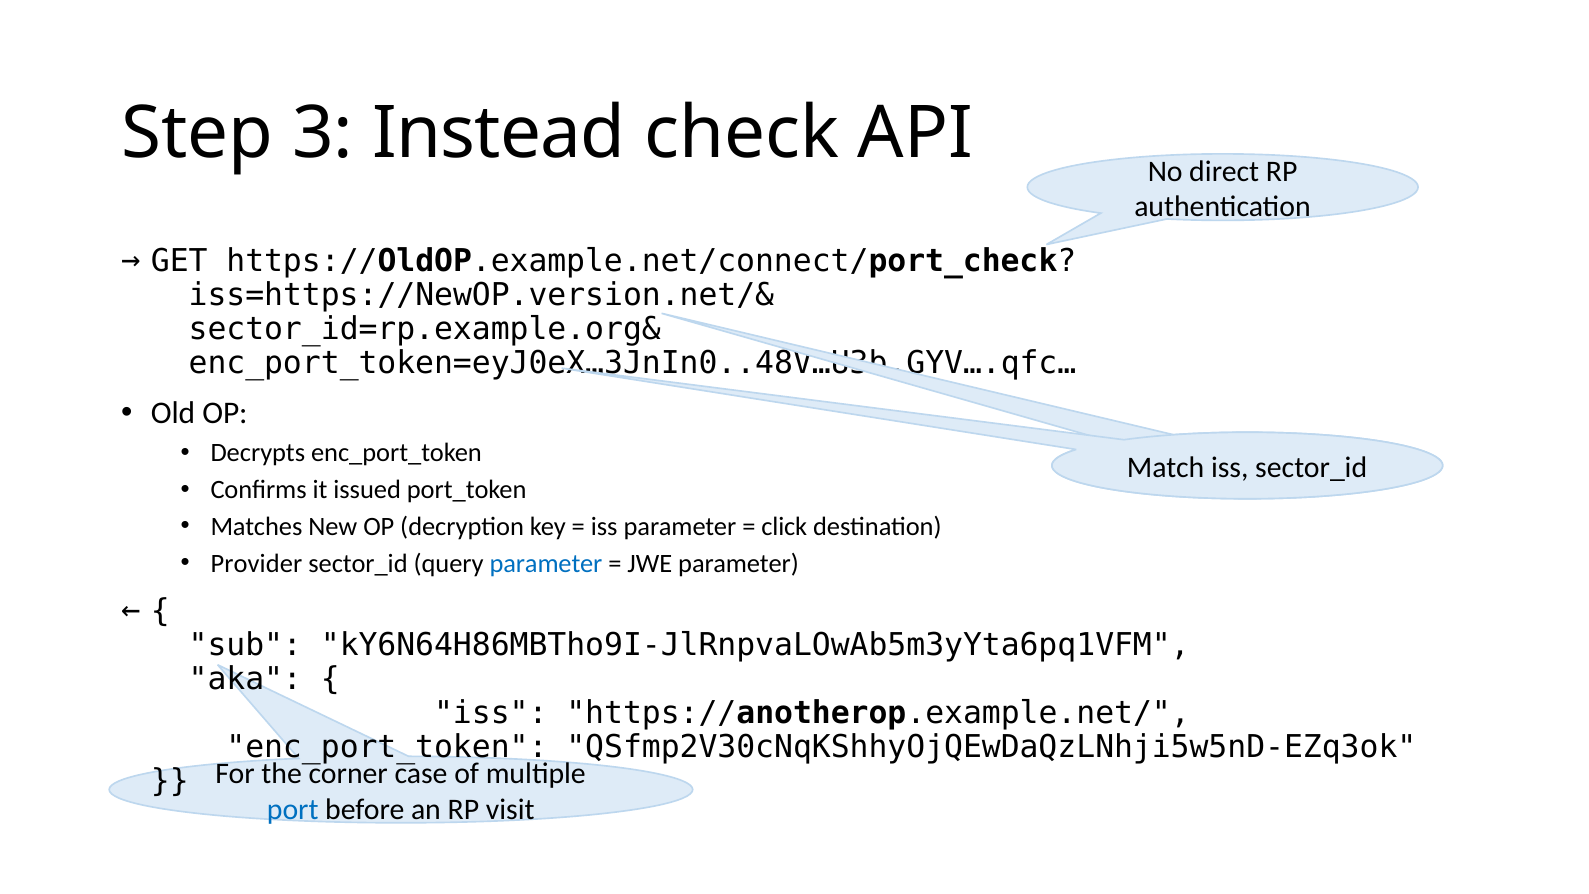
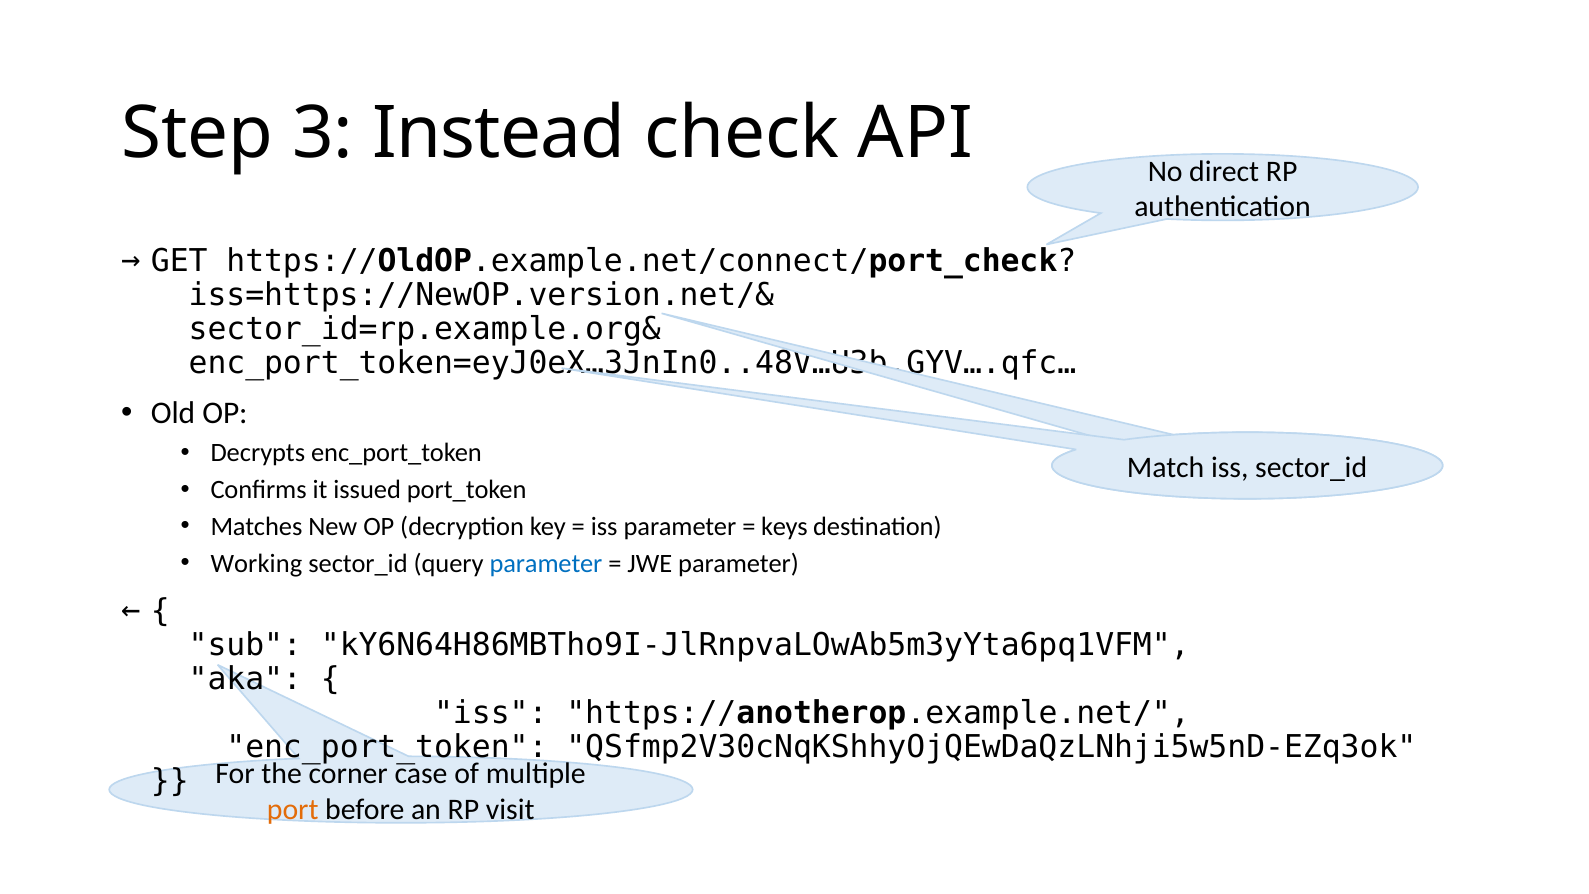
click: click -> keys
Provider: Provider -> Working
port colour: blue -> orange
